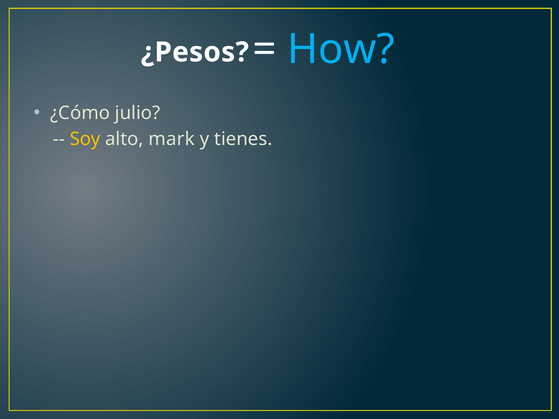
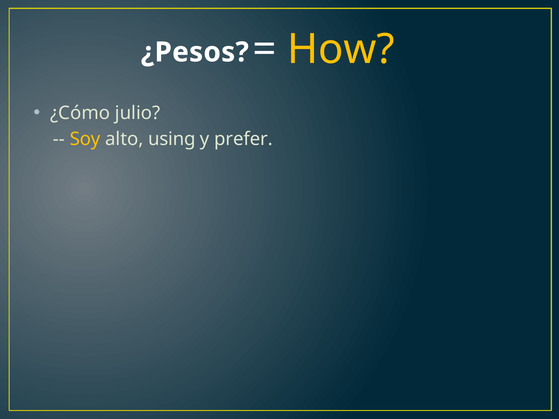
How colour: light blue -> yellow
mark: mark -> using
tienes: tienes -> prefer
